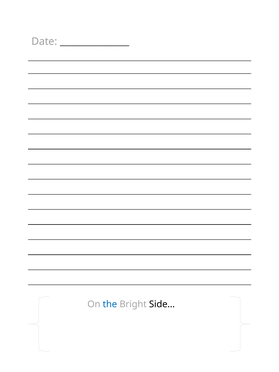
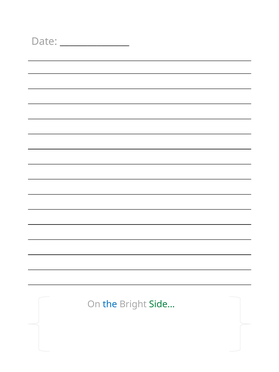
Side… colour: black -> green
